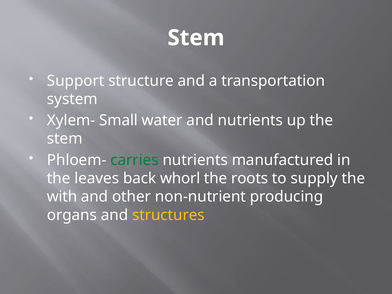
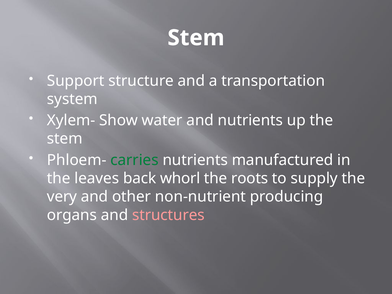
Small: Small -> Show
with: with -> very
structures colour: yellow -> pink
